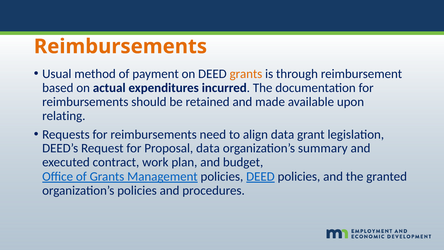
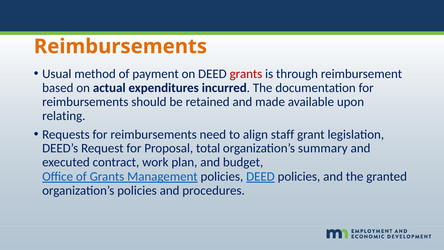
grants at (246, 74) colour: orange -> red
align data: data -> staff
Proposal data: data -> total
